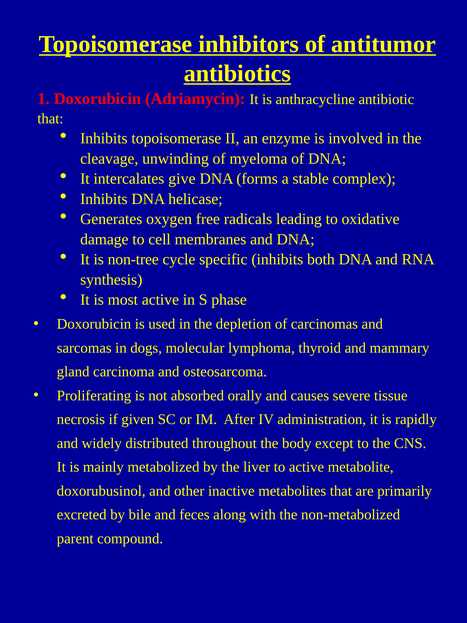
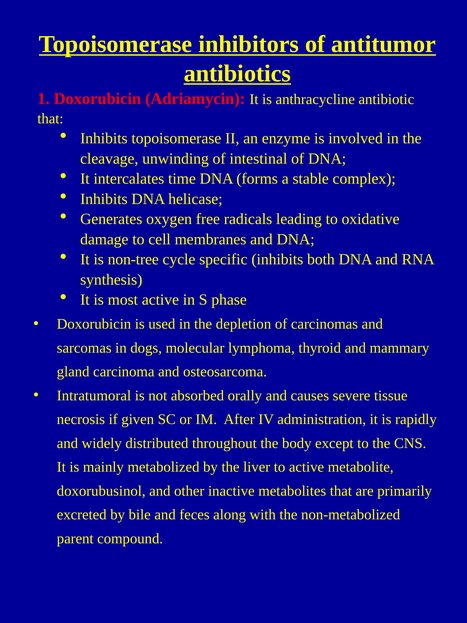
myeloma: myeloma -> intestinal
give: give -> time
Proliferating: Proliferating -> Intratumoral
